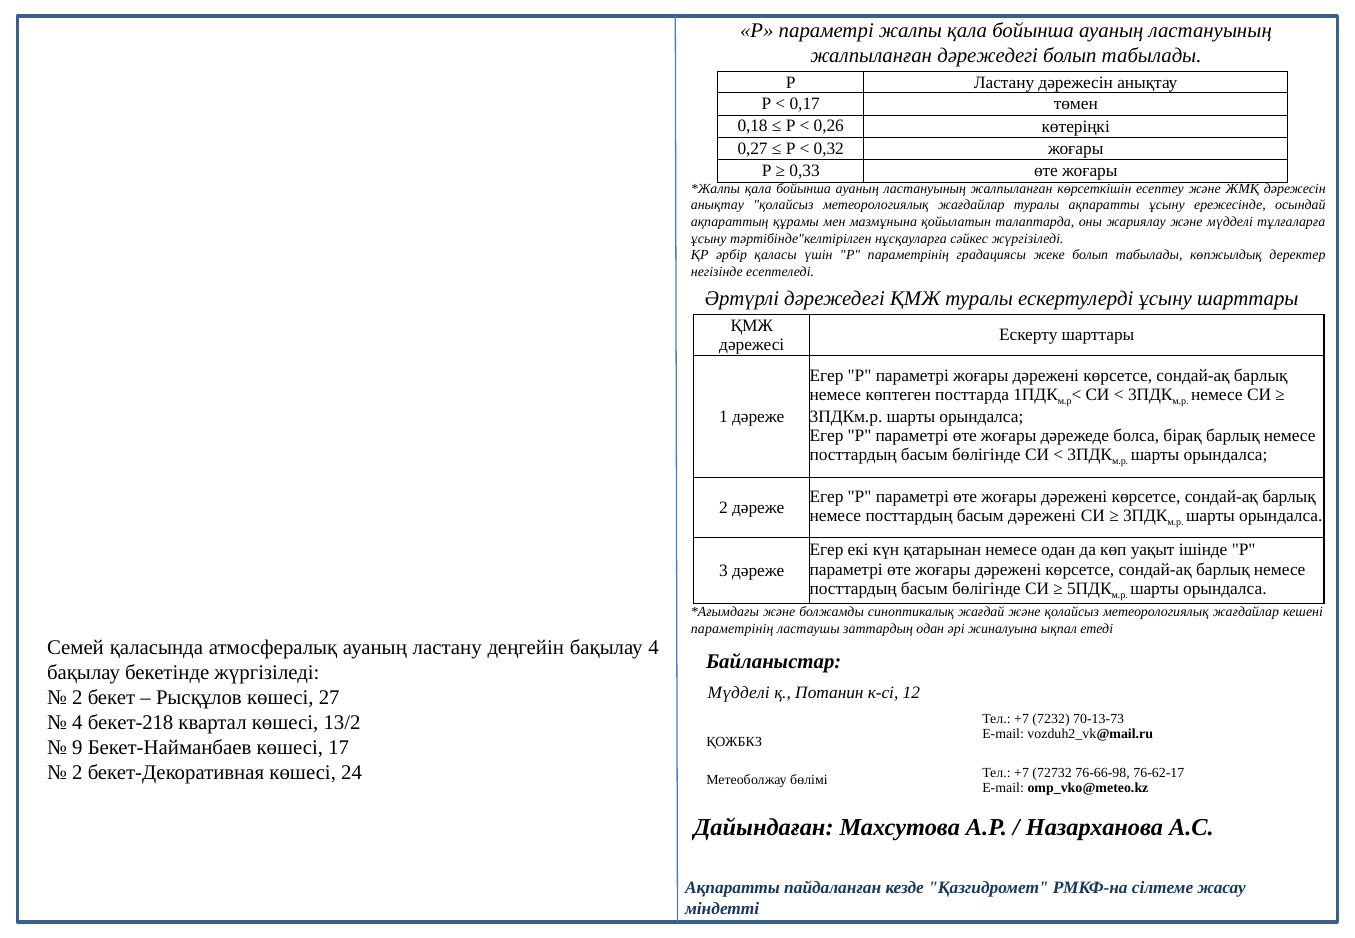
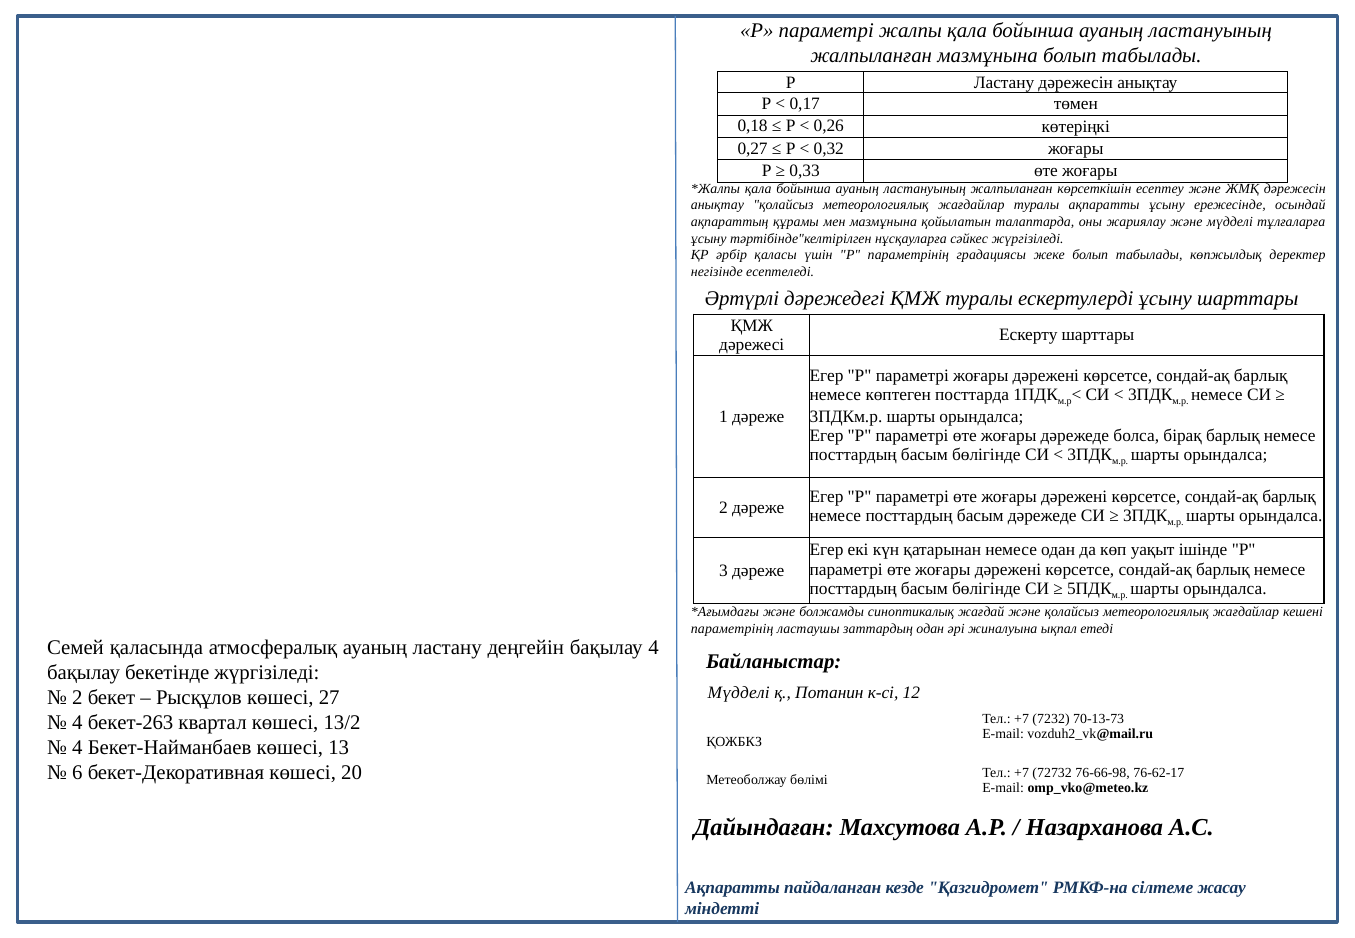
жалпыланған дәрежедегі: дәрежедегі -> мазмұнына
басым дәрежені: дәрежені -> дәрежеде
бекет-218: бекет-218 -> бекет-263
9 at (77, 748): 9 -> 4
17: 17 -> 13
2 at (77, 773): 2 -> 6
24: 24 -> 20
